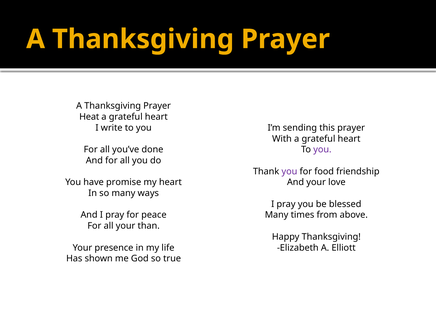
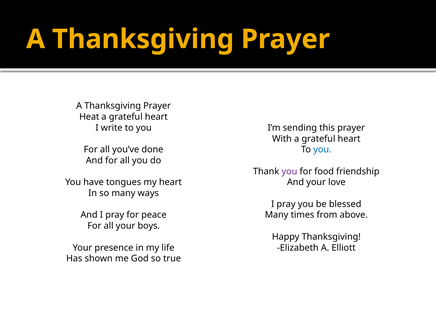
you at (322, 150) colour: purple -> blue
promise: promise -> tongues
than: than -> boys
